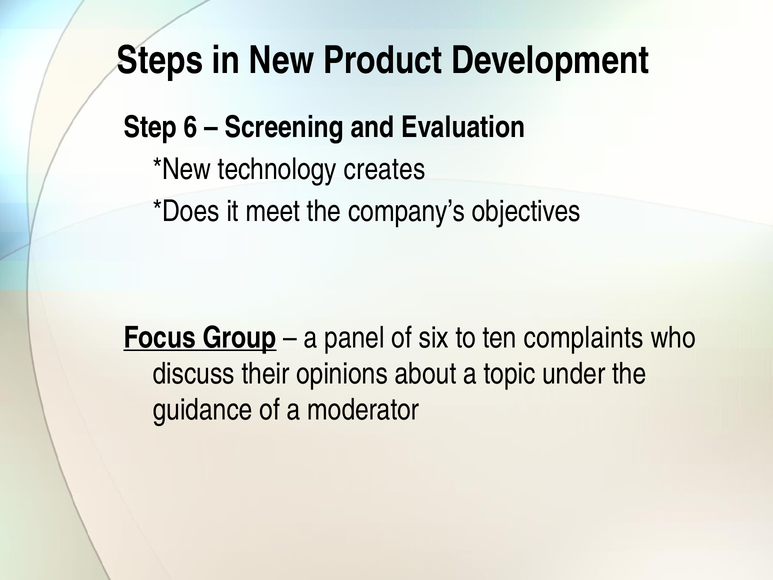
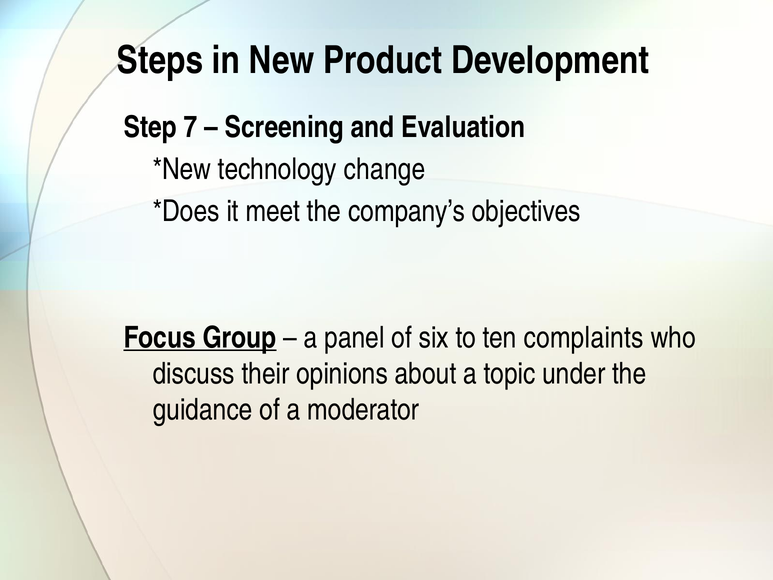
6: 6 -> 7
creates: creates -> change
